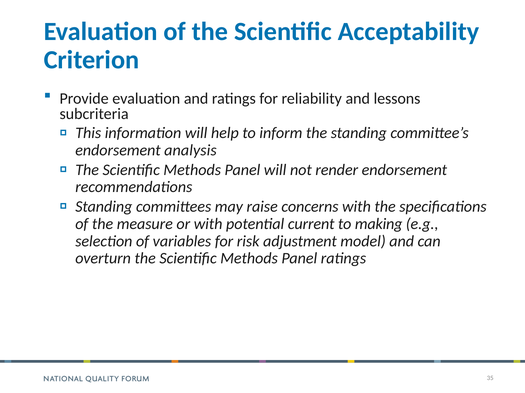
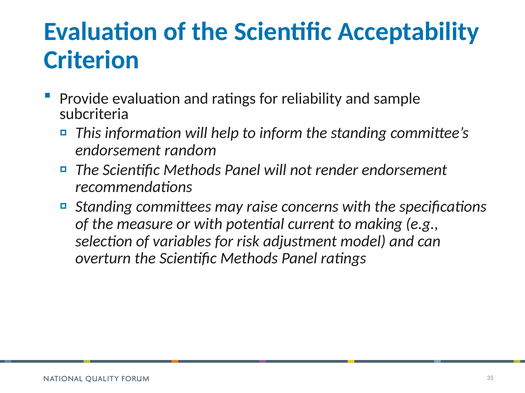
lessons: lessons -> sample
analysis: analysis -> random
